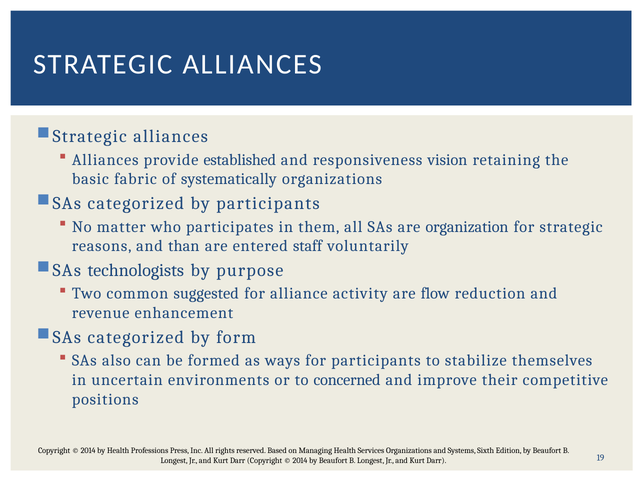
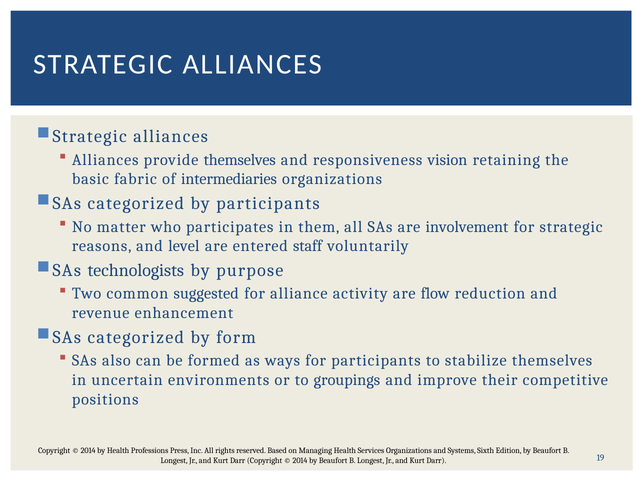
provide established: established -> themselves
systematically: systematically -> intermediaries
organization: organization -> involvement
than: than -> level
concerned: concerned -> groupings
